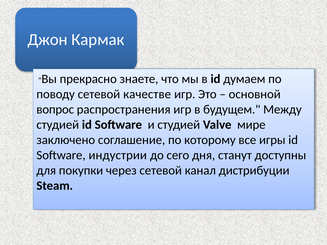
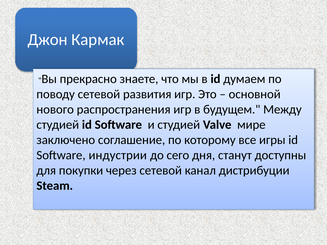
качестве: качестве -> развития
вопрос: вопрос -> нового
